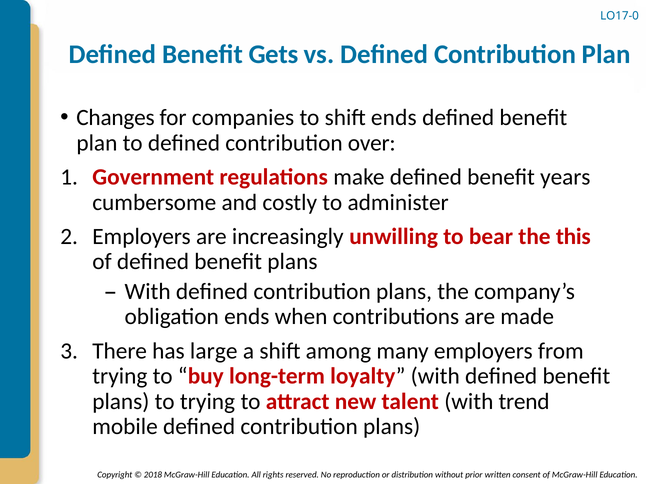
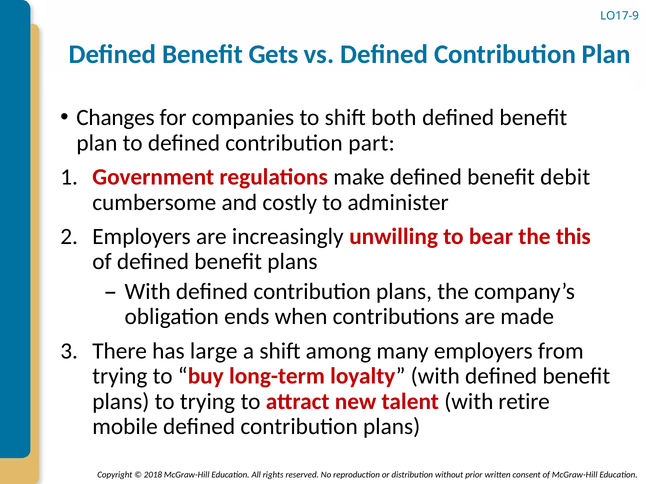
LO17-0: LO17-0 -> LO17-9
shift ends: ends -> both
over: over -> part
years: years -> debit
trend: trend -> retire
